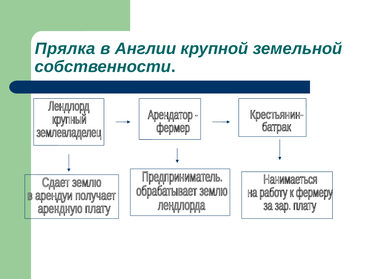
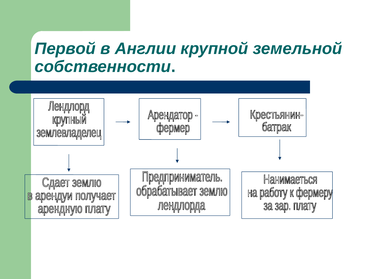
Прялка: Прялка -> Первой
